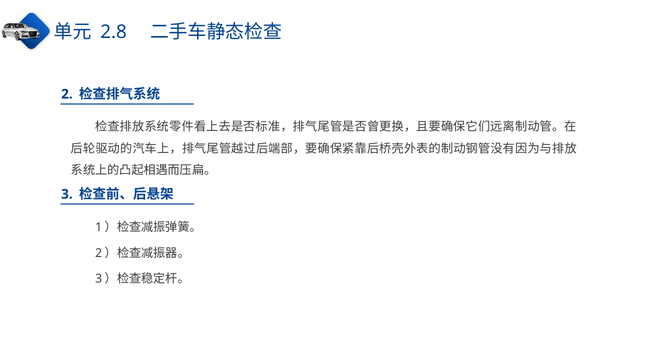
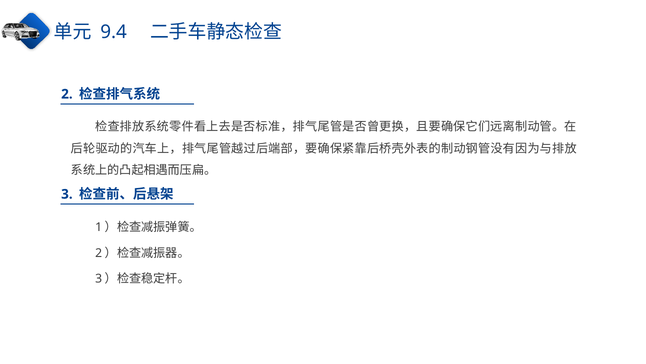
2.8: 2.8 -> 9.4
